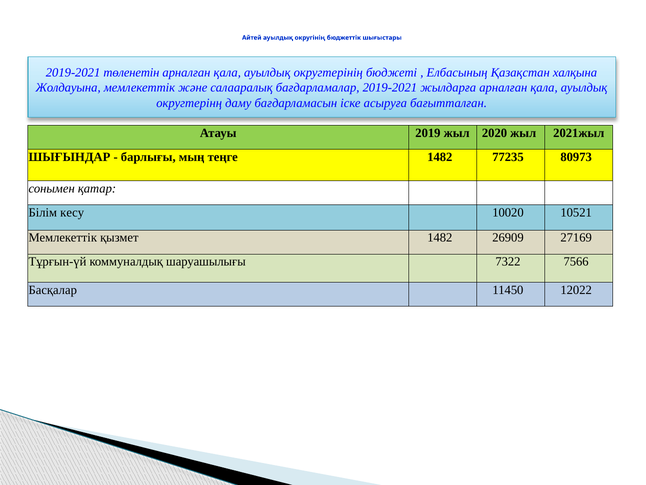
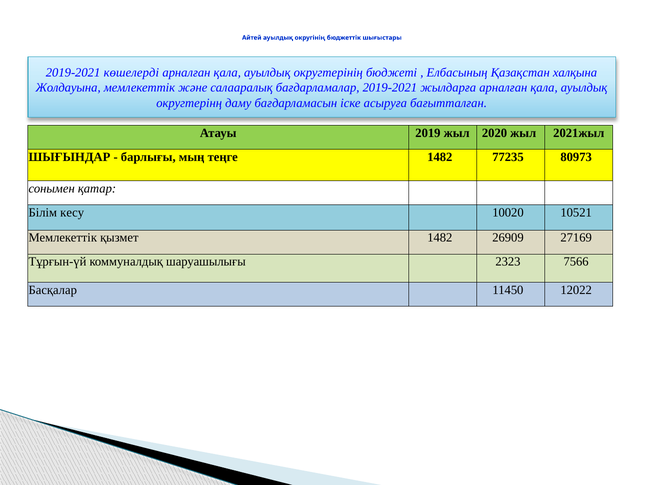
төленетін: төленетін -> көшелерді
7322: 7322 -> 2323
